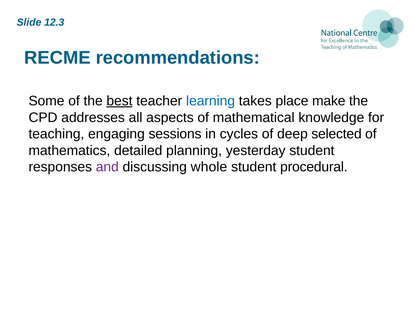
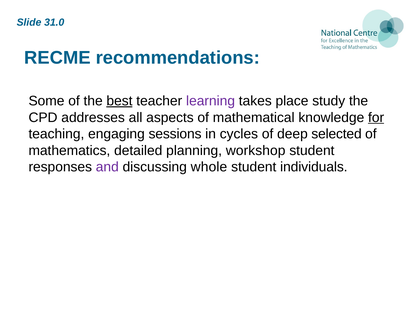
12.3: 12.3 -> 31.0
learning colour: blue -> purple
make: make -> study
for underline: none -> present
yesterday: yesterday -> workshop
procedural: procedural -> individuals
